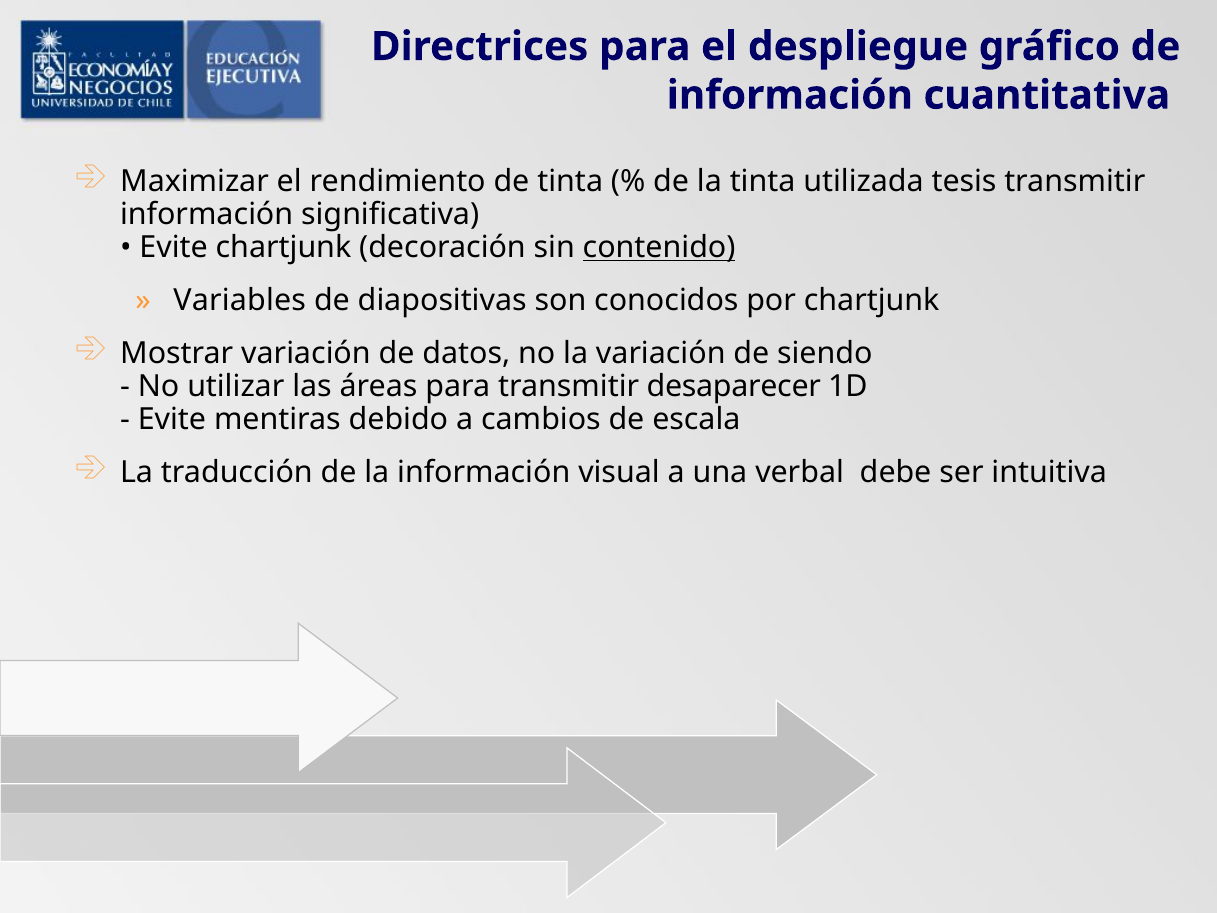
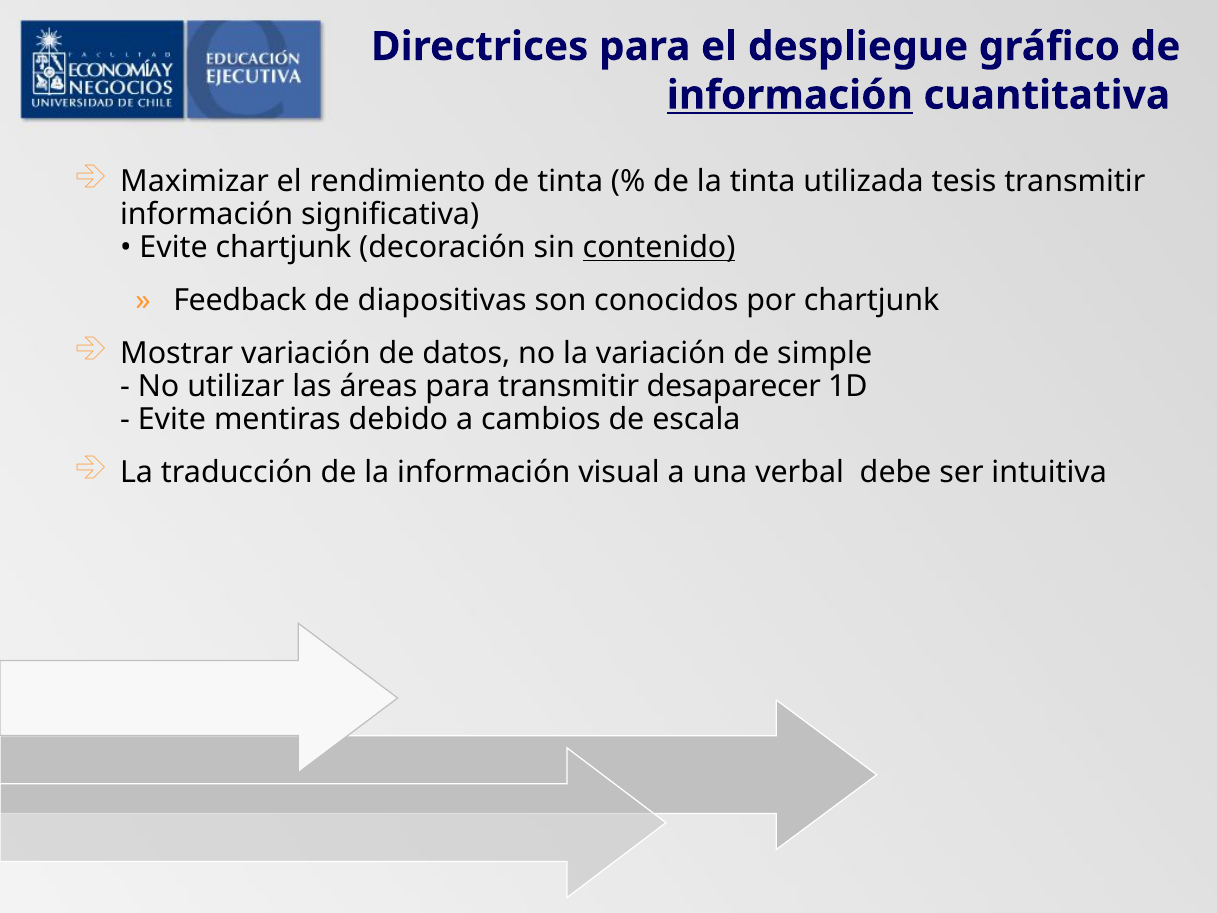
información at (790, 95) underline: none -> present
Variables: Variables -> Feedback
siendo: siendo -> simple
